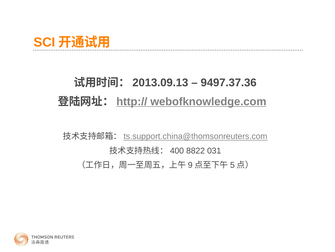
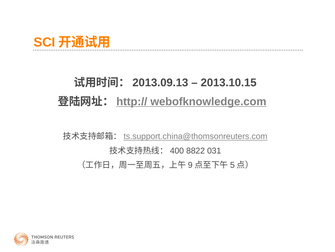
9497.37.36: 9497.37.36 -> 2013.10.15
